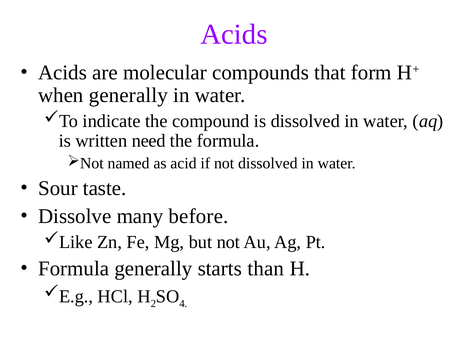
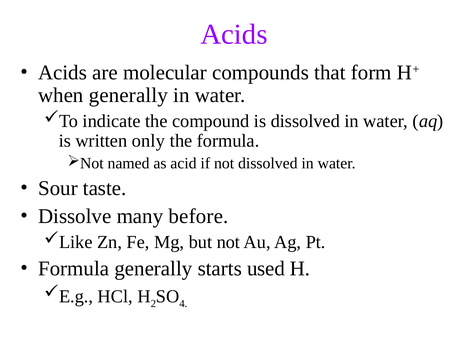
need: need -> only
than: than -> used
